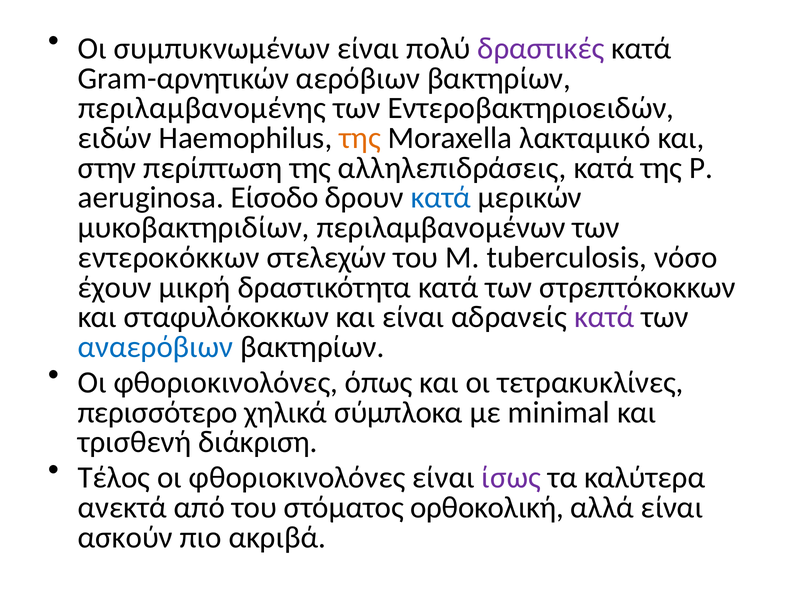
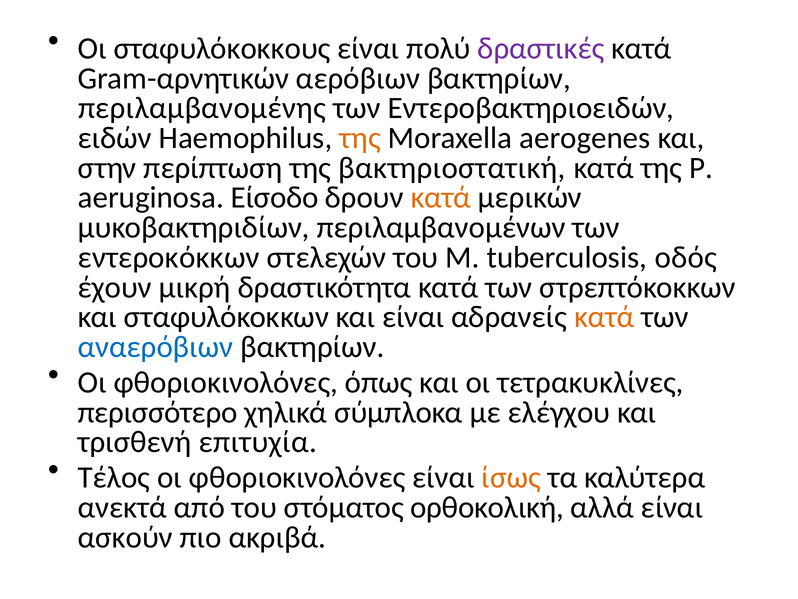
συμπυκνωμένων: συμπυκνωμένων -> σταφυλόκοκκους
λακταμικό: λακταμικό -> aerogenes
αλληλεπιδράσεις: αλληλεπιδράσεις -> βακτηριοστατική
κατά at (441, 198) colour: blue -> orange
νόσο: νόσο -> οδός
κατά at (604, 317) colour: purple -> orange
minimal: minimal -> ελέγχου
διάκριση: διάκριση -> επιτυχία
ίσως colour: purple -> orange
